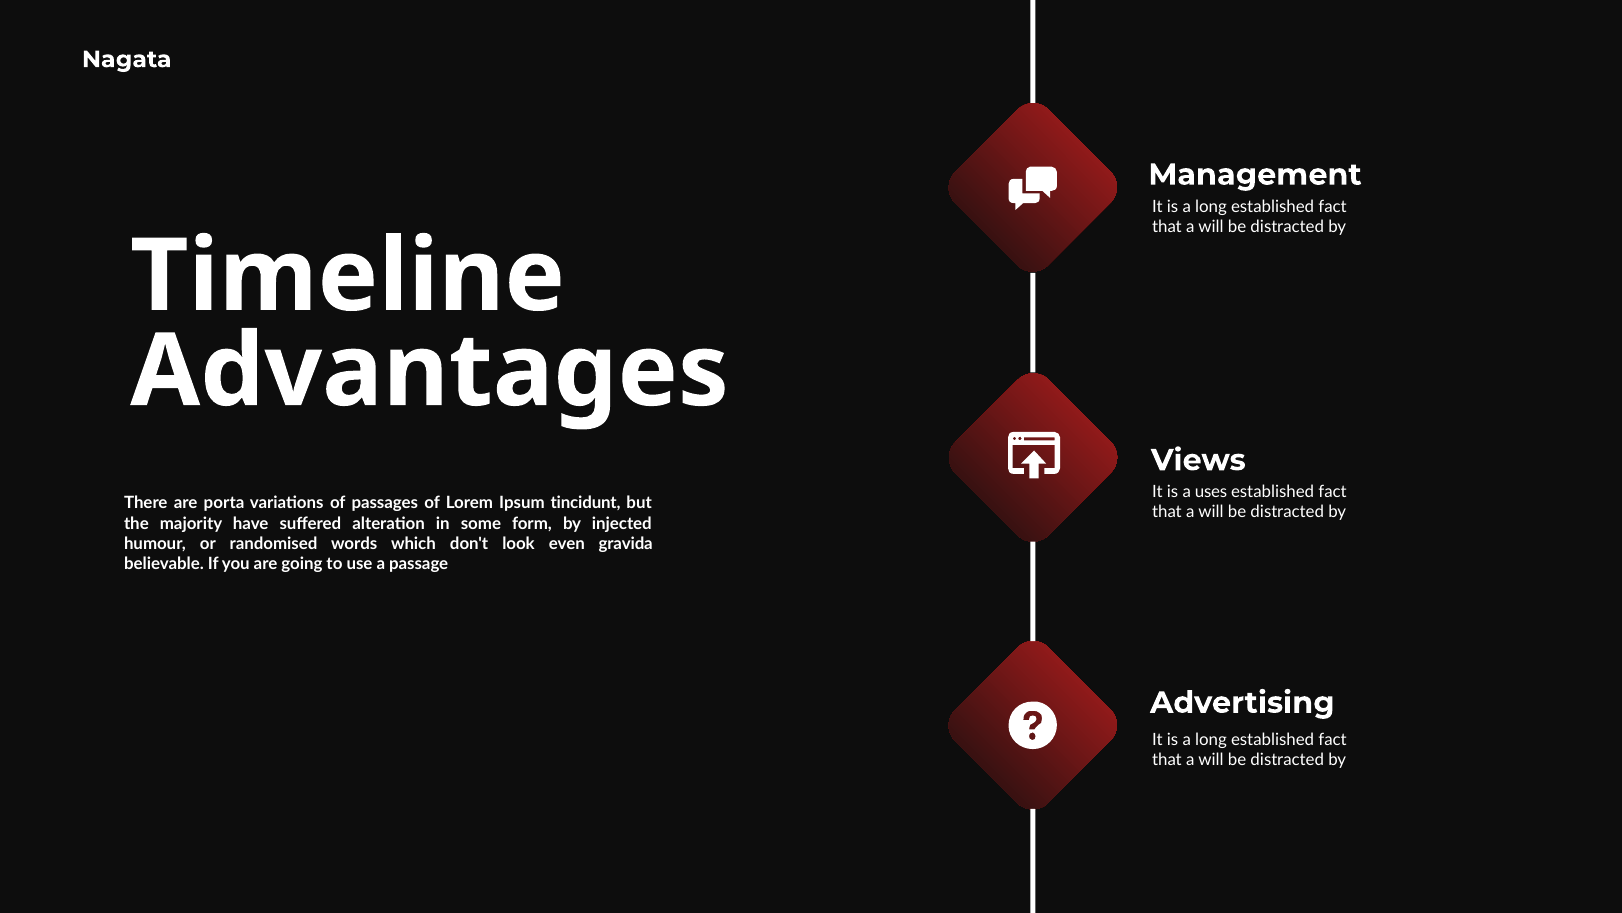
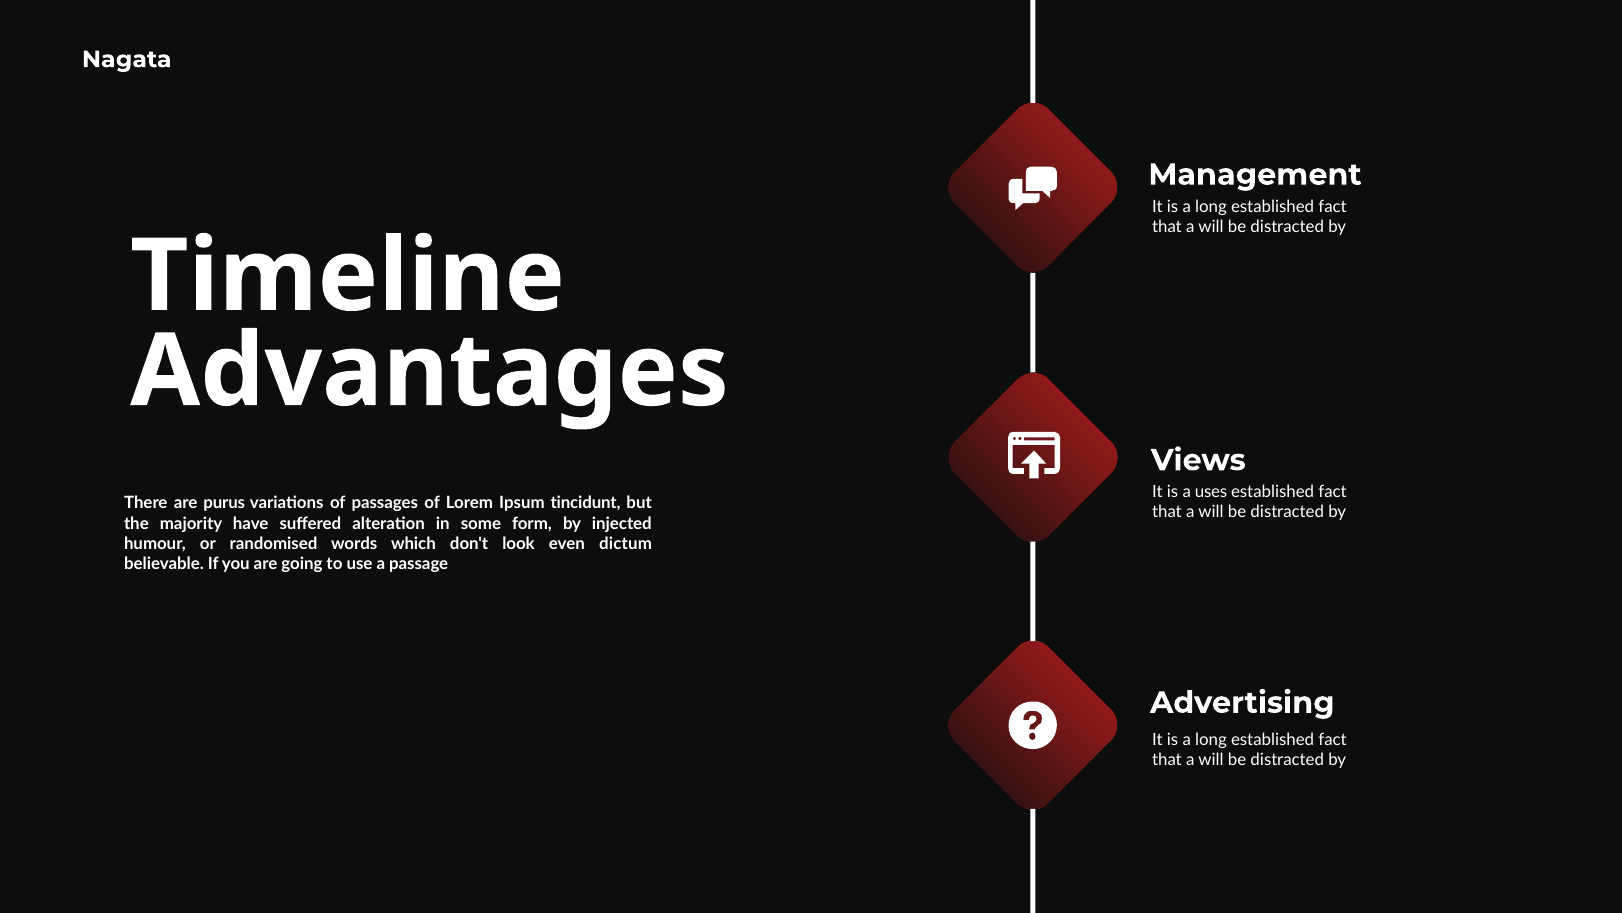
porta: porta -> purus
gravida: gravida -> dictum
